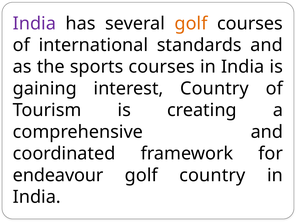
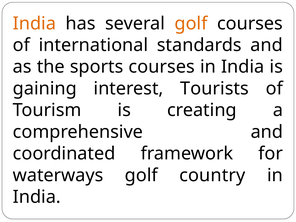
India at (34, 23) colour: purple -> orange
interest Country: Country -> Tourists
endeavour: endeavour -> waterways
